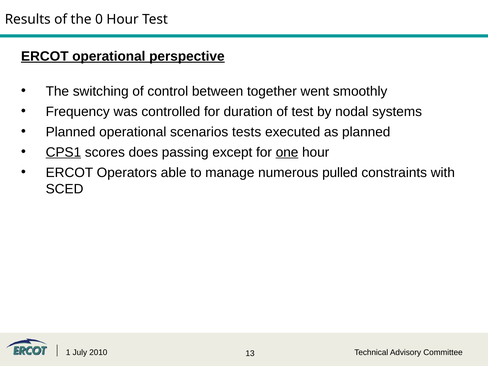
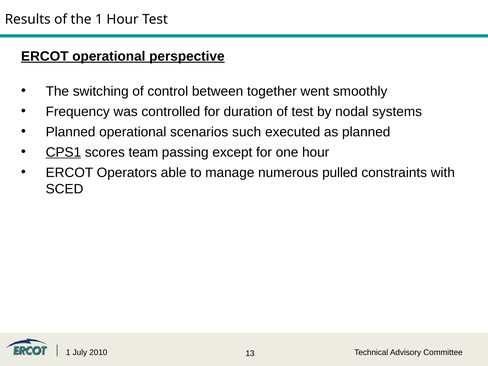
the 0: 0 -> 1
tests: tests -> such
does: does -> team
one underline: present -> none
